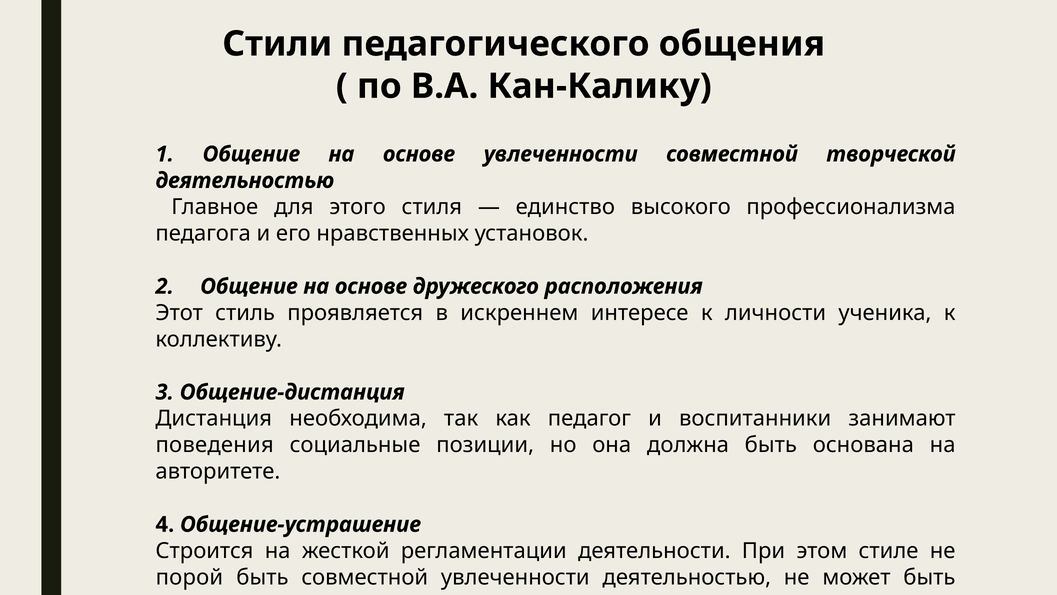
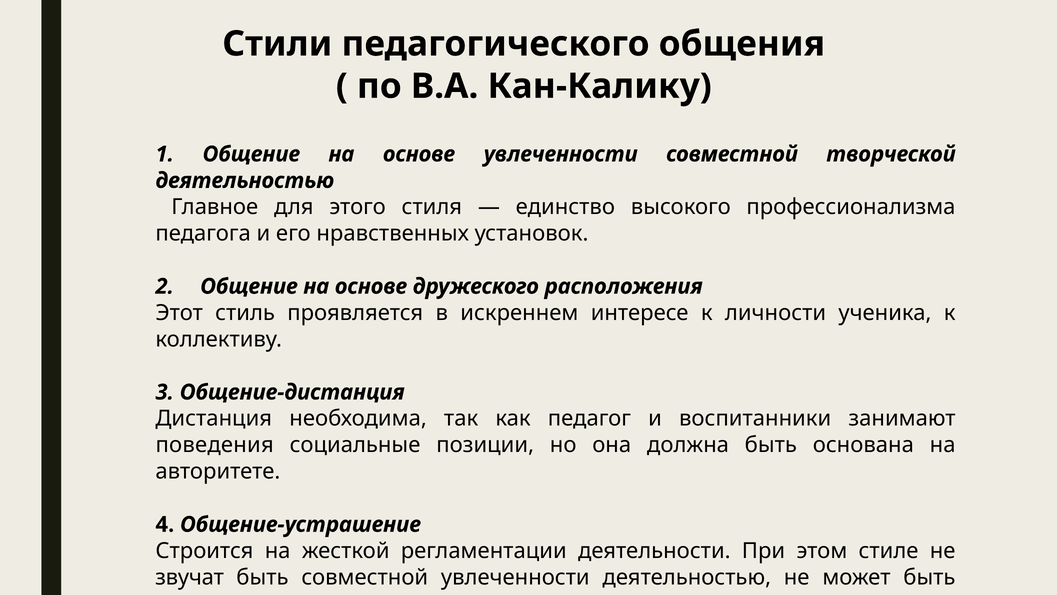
порой: порой -> звучат
